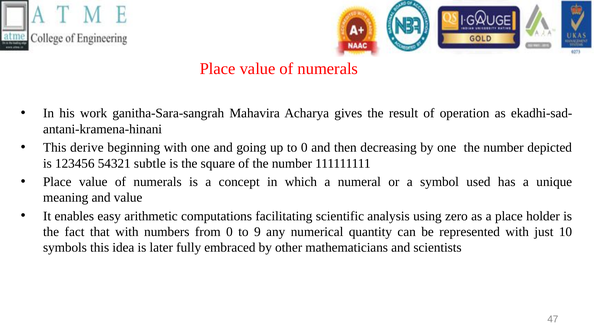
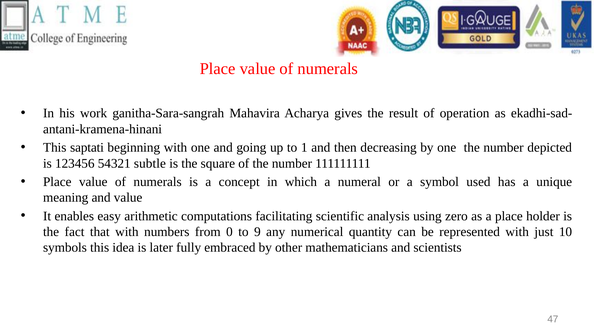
derive: derive -> saptati
to 0: 0 -> 1
